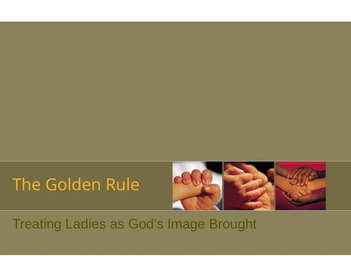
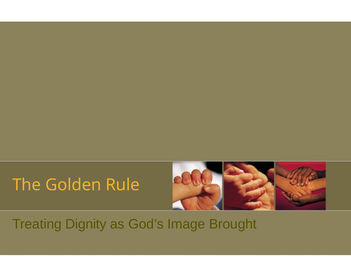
Ladies: Ladies -> Dignity
